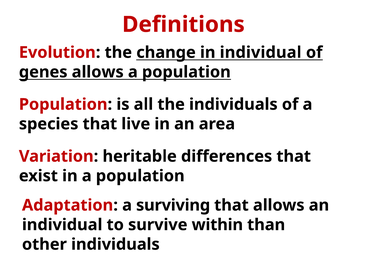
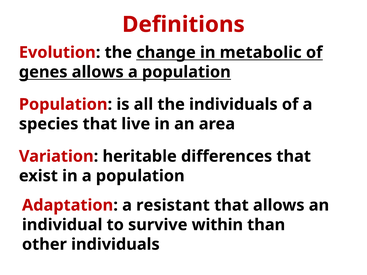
in individual: individual -> metabolic
surviving: surviving -> resistant
